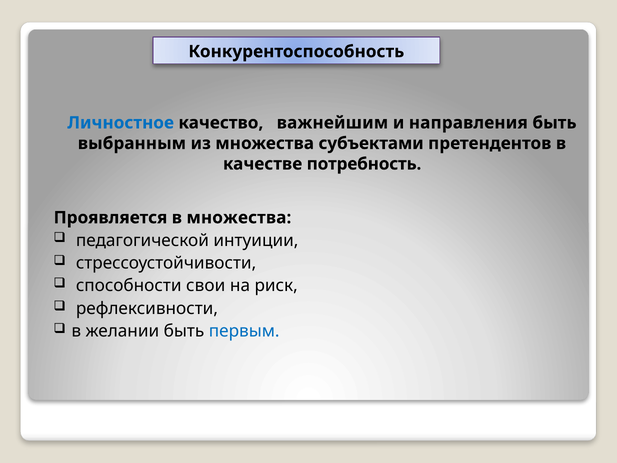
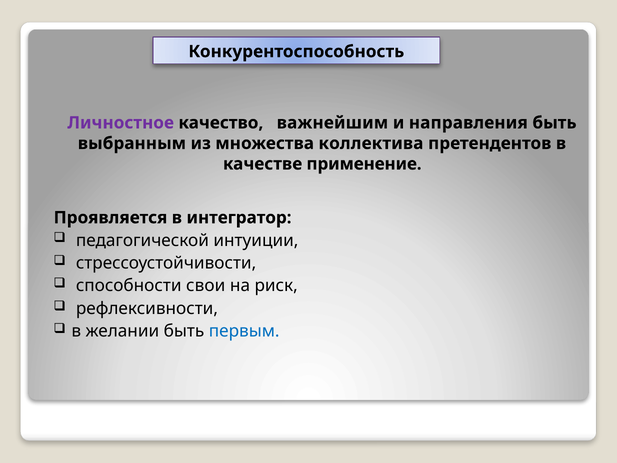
Личностное colour: blue -> purple
субъектами: субъектами -> коллектива
потребность: потребность -> применение
в множества: множества -> интегратор
